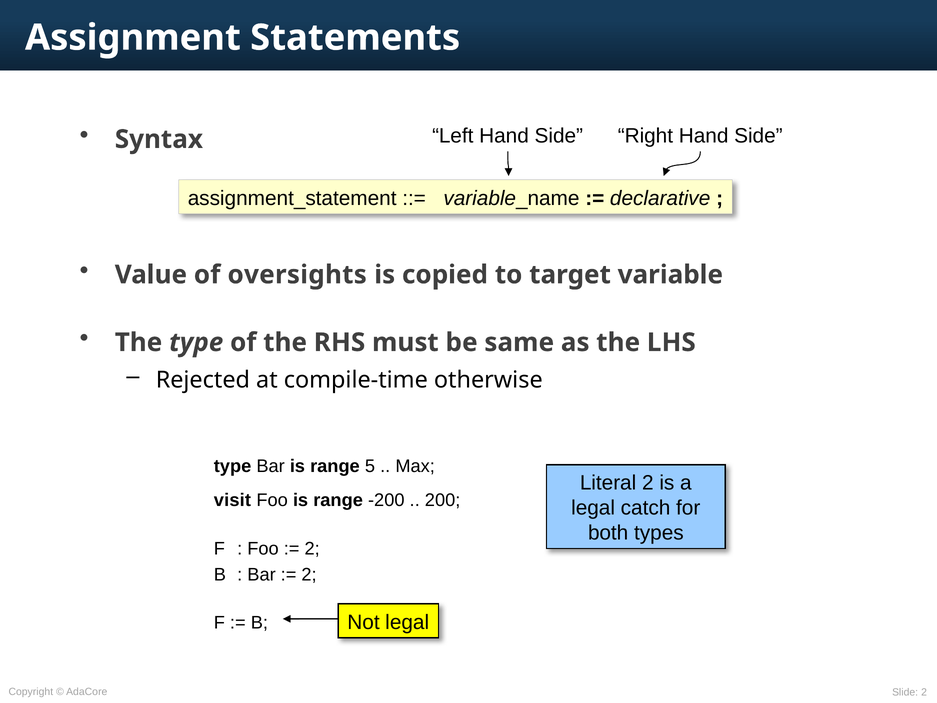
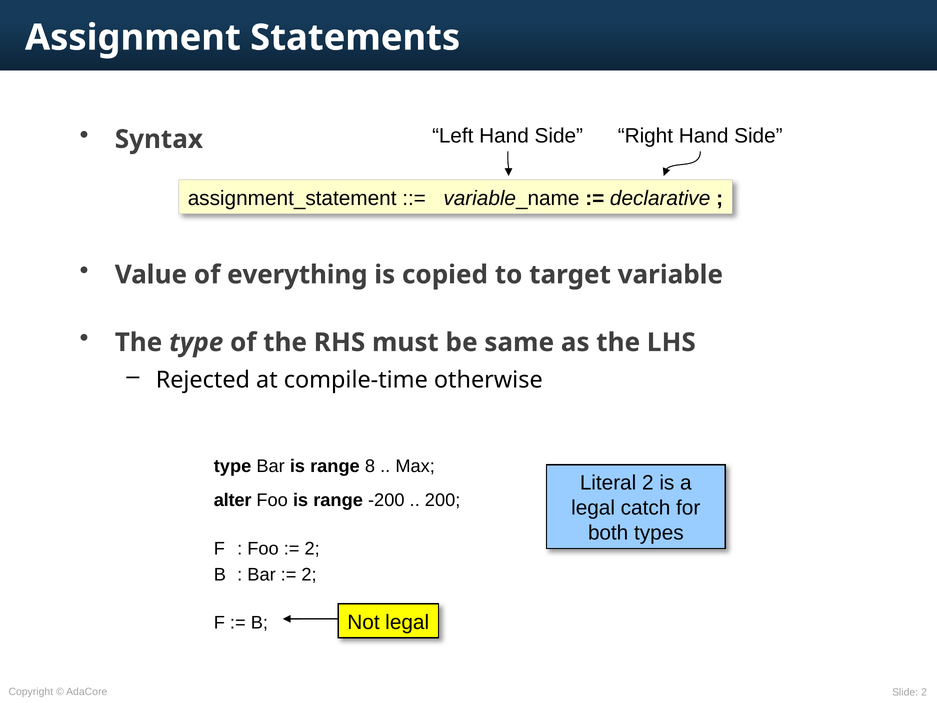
oversights: oversights -> everything
5: 5 -> 8
visit: visit -> alter
